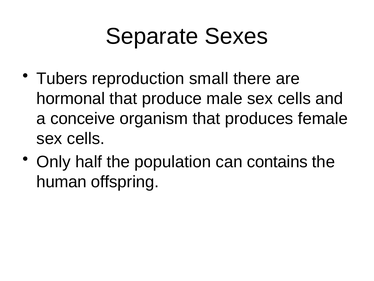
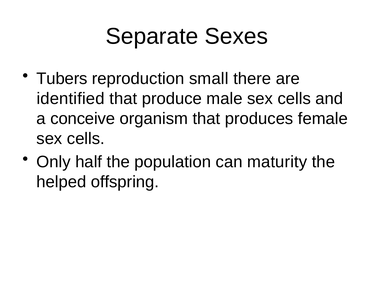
hormonal: hormonal -> identified
contains: contains -> maturity
human: human -> helped
